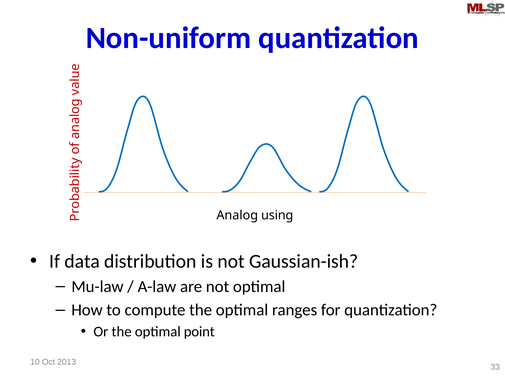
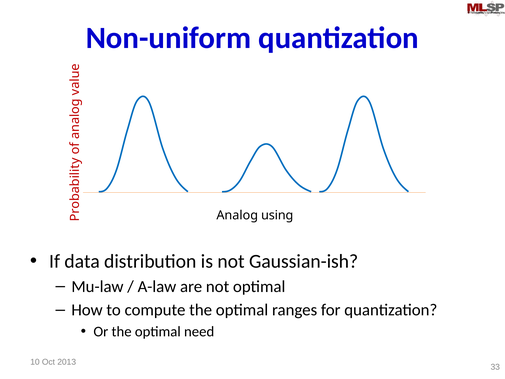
point: point -> need
